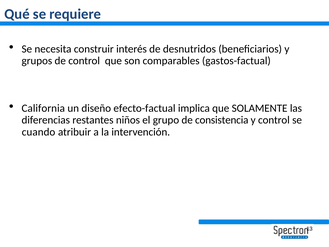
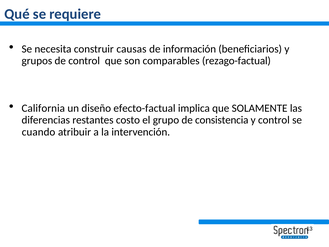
interés: interés -> causas
desnutridos: desnutridos -> información
gastos-factual: gastos-factual -> rezago-factual
niños: niños -> costo
